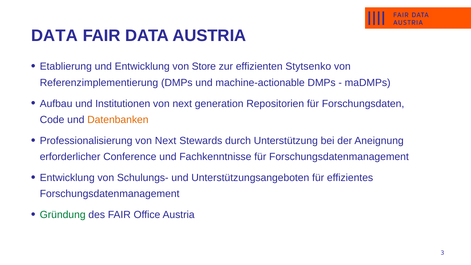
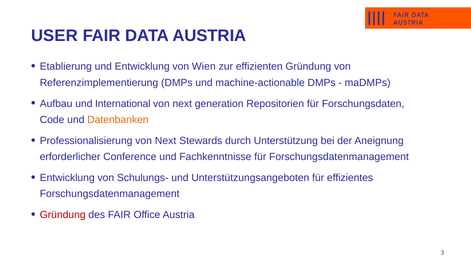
DATA at (54, 36): DATA -> USER
Store: Store -> Wien
effizienten Stytsenko: Stytsenko -> Gründung
Institutionen: Institutionen -> International
Gründung at (63, 215) colour: green -> red
